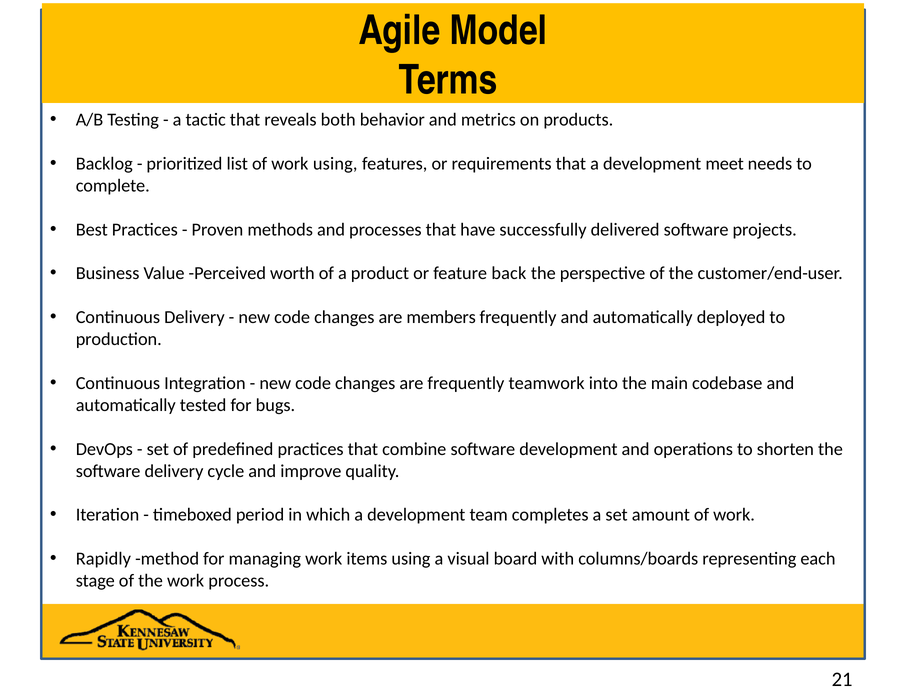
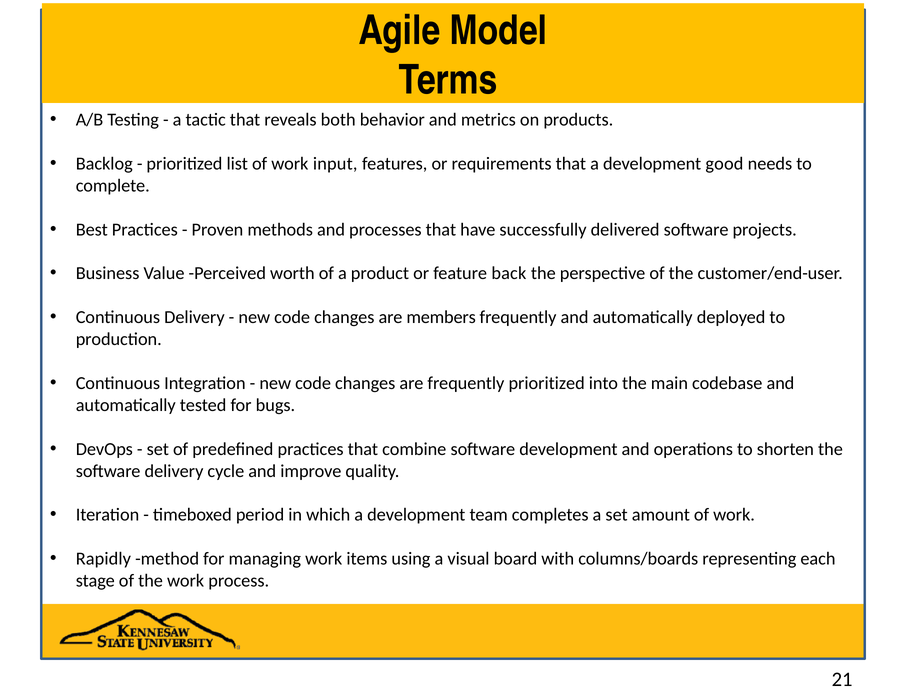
work using: using -> input
meet: meet -> good
frequently teamwork: teamwork -> prioritized
